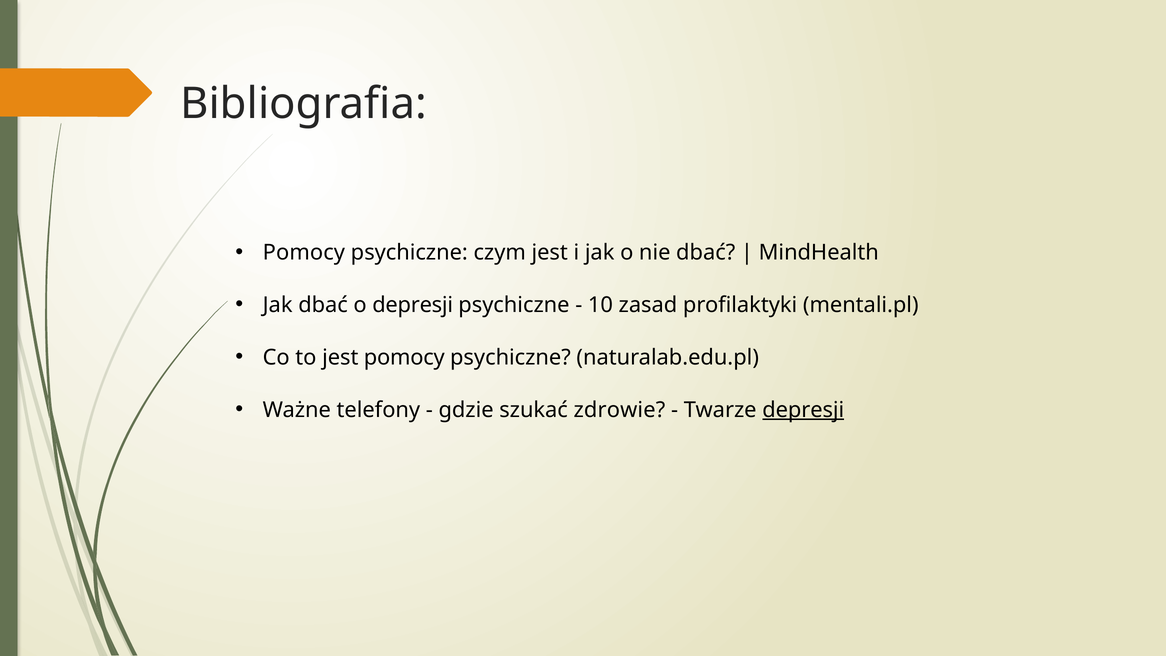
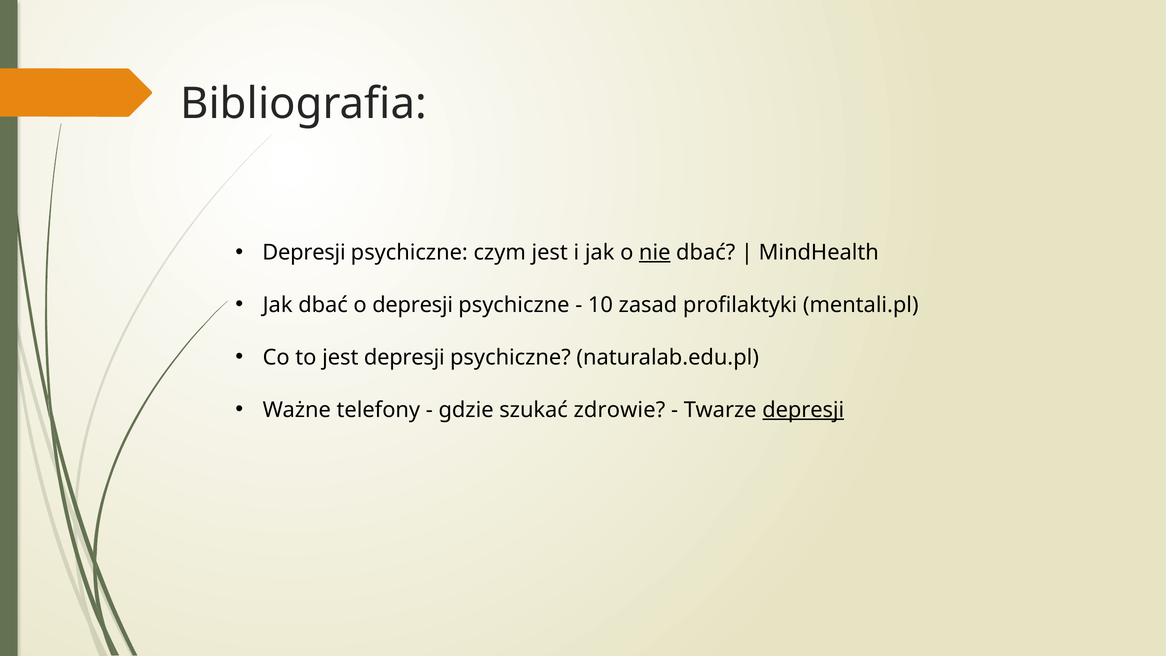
Pomocy at (304, 252): Pomocy -> Depresji
nie underline: none -> present
jest pomocy: pomocy -> depresji
